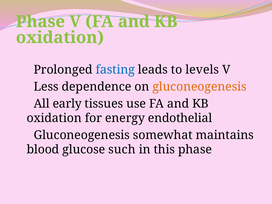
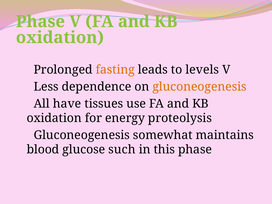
fasting colour: blue -> orange
early: early -> have
endothelial: endothelial -> proteolysis
